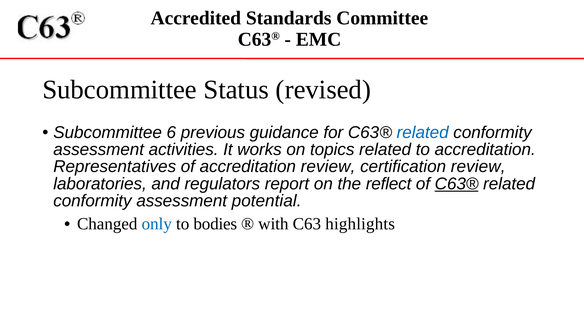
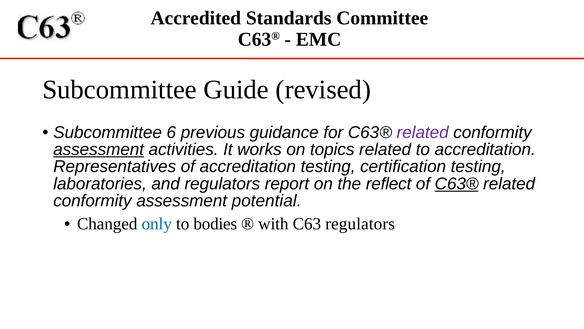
Status: Status -> Guide
related at (423, 132) colour: blue -> purple
assessment at (99, 149) underline: none -> present
accreditation review: review -> testing
certification review: review -> testing
C63 highlights: highlights -> regulators
